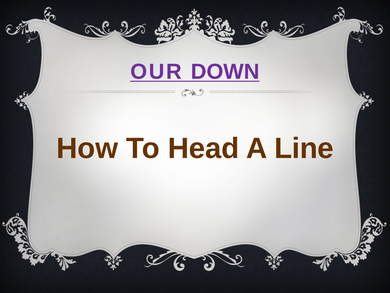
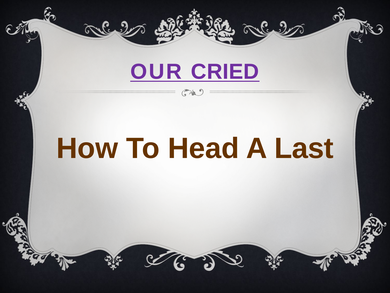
DOWN: DOWN -> CRIED
Line: Line -> Last
